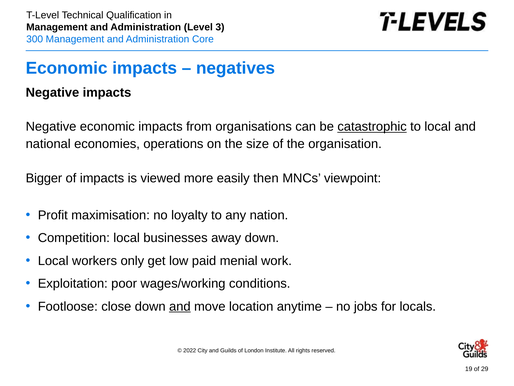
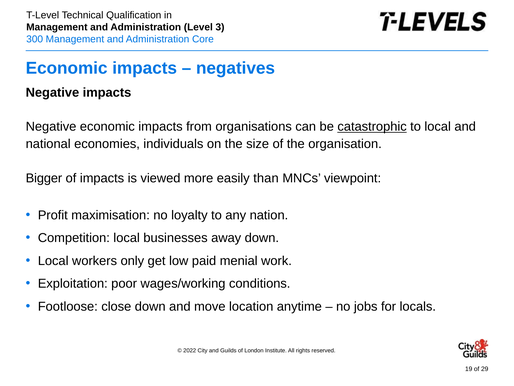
operations: operations -> individuals
then: then -> than
and at (180, 306) underline: present -> none
